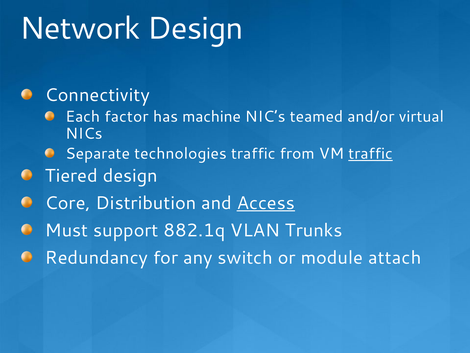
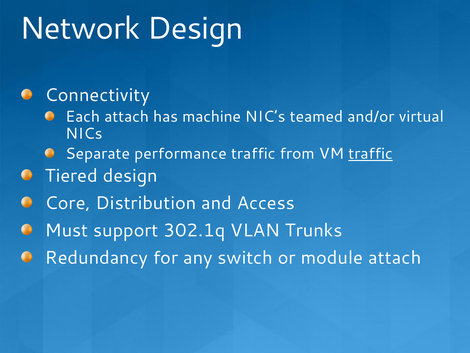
Each factor: factor -> attach
technologies: technologies -> performance
Access underline: present -> none
882.1q: 882.1q -> 302.1q
